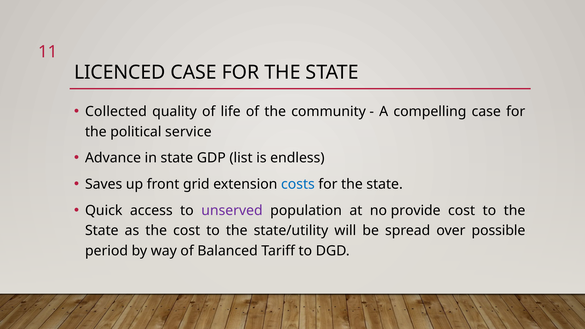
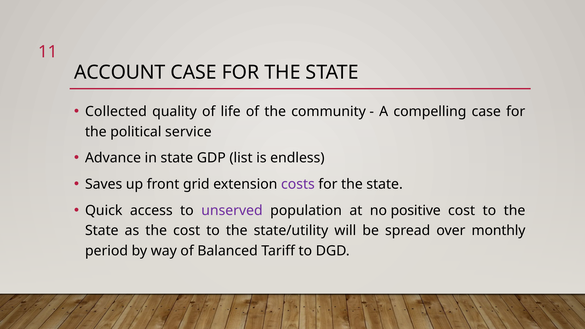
LICENCED: LICENCED -> ACCOUNT
costs colour: blue -> purple
provide: provide -> positive
possible: possible -> monthly
